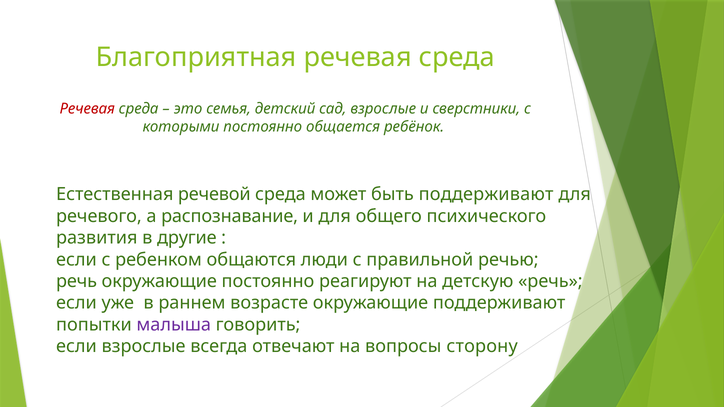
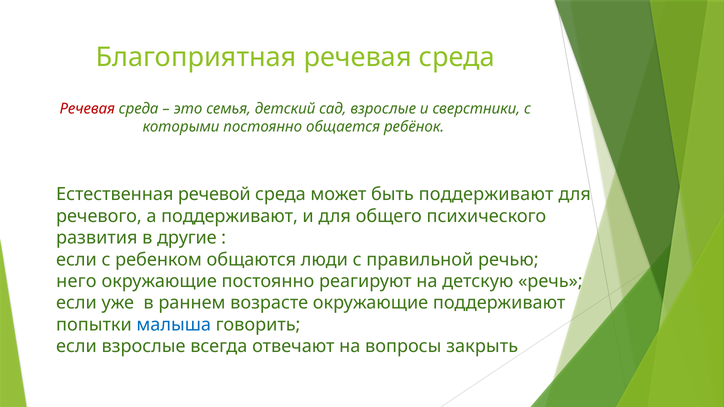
а распознавание: распознавание -> поддерживают
речь at (77, 281): речь -> него
малыша colour: purple -> blue
сторону: сторону -> закрыть
